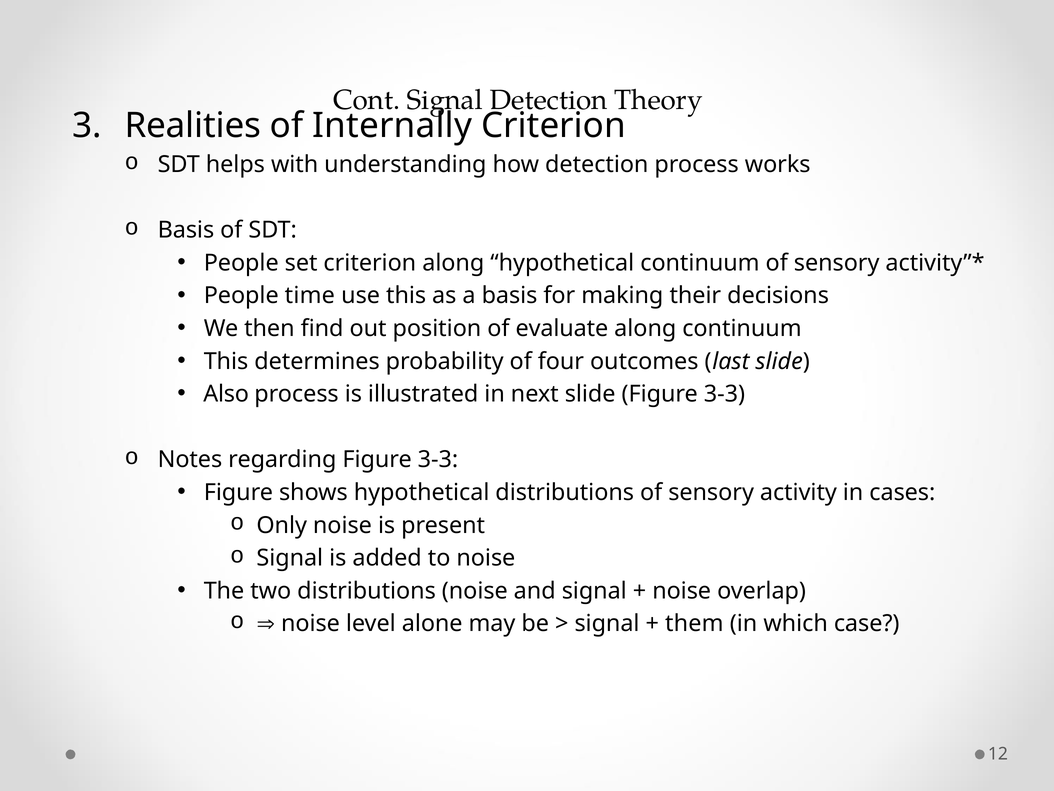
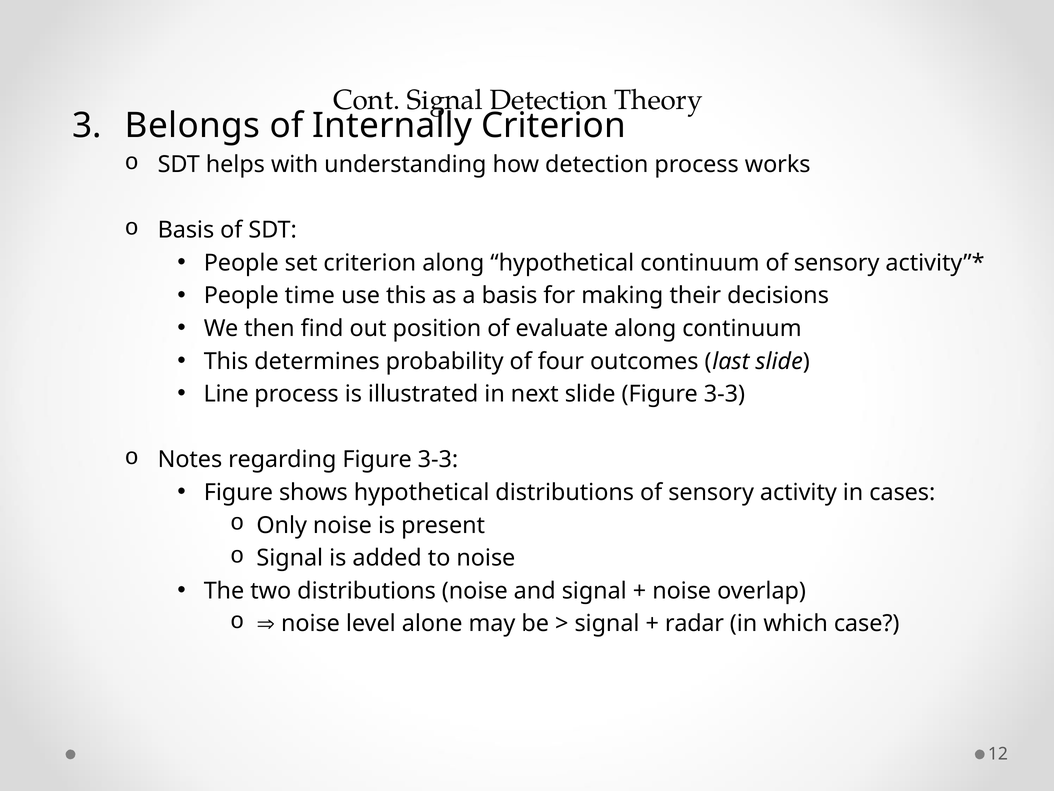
Realities: Realities -> Belongs
Also: Also -> Line
them: them -> radar
